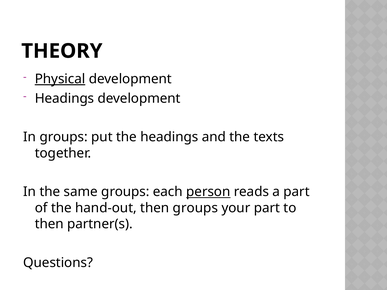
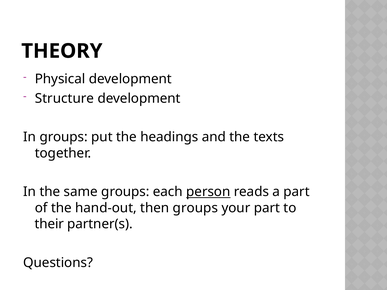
Physical underline: present -> none
Headings at (64, 98): Headings -> Structure
then at (49, 224): then -> their
